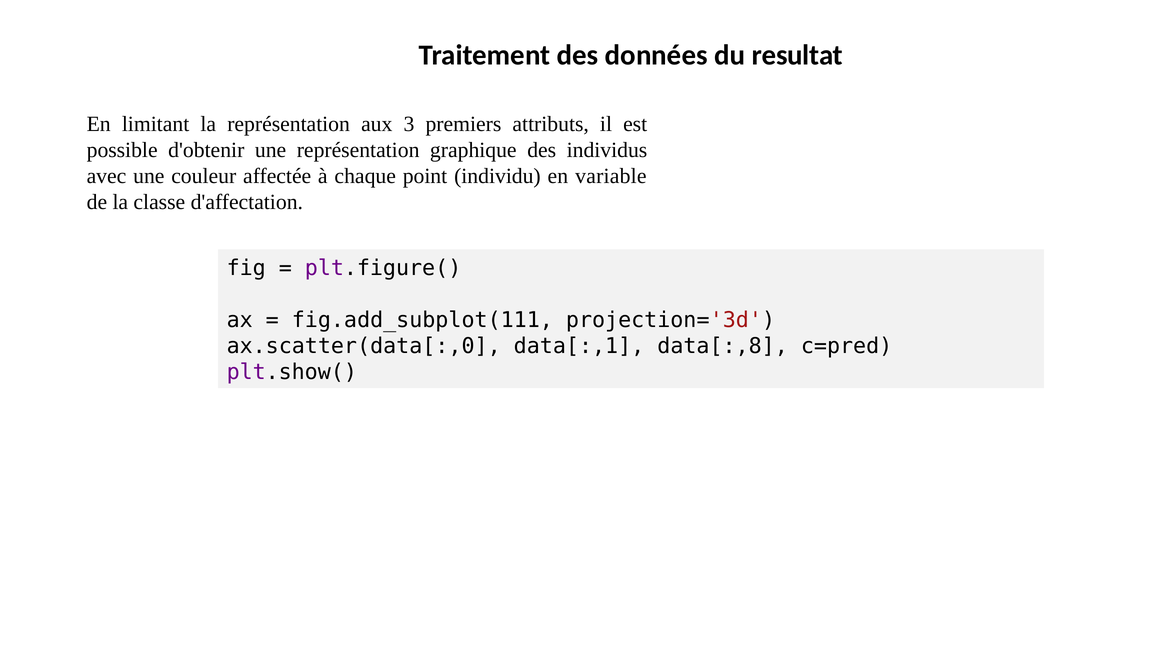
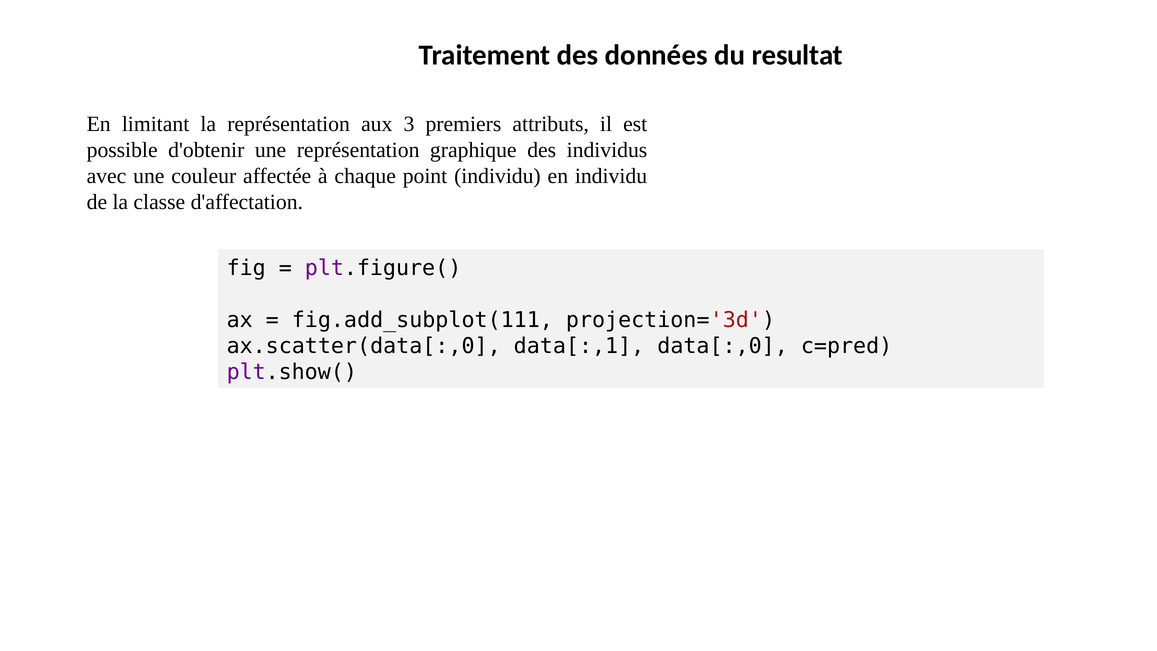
en variable: variable -> individu
data[:,8: data[:,8 -> data[:,0
